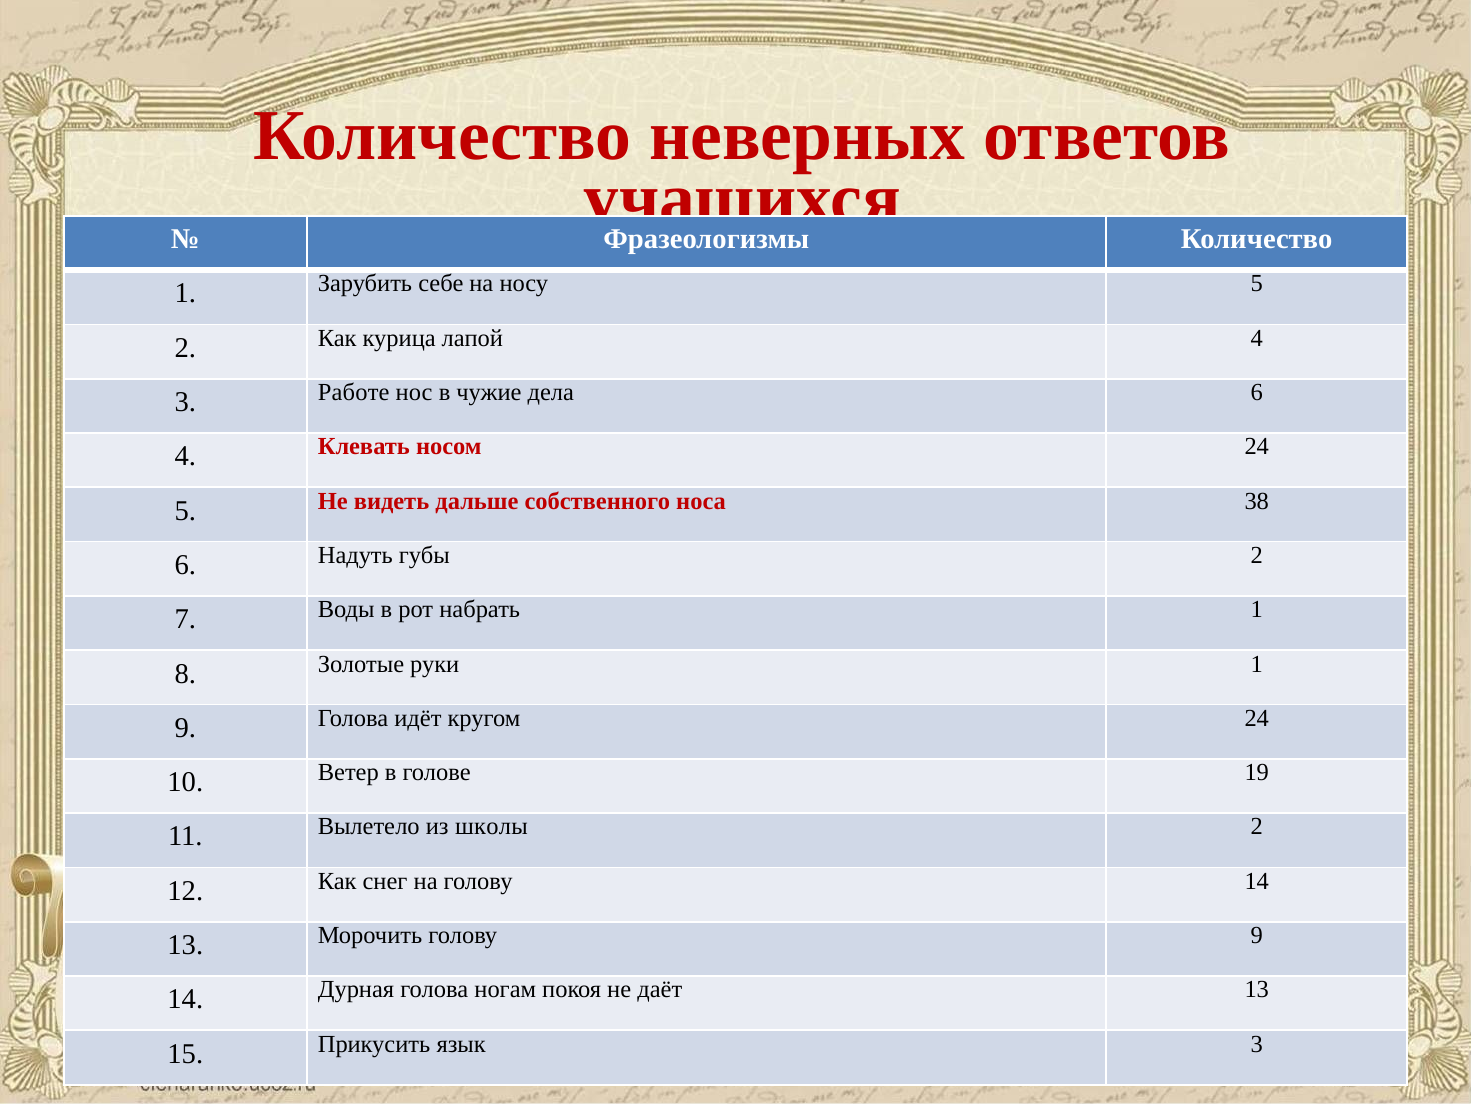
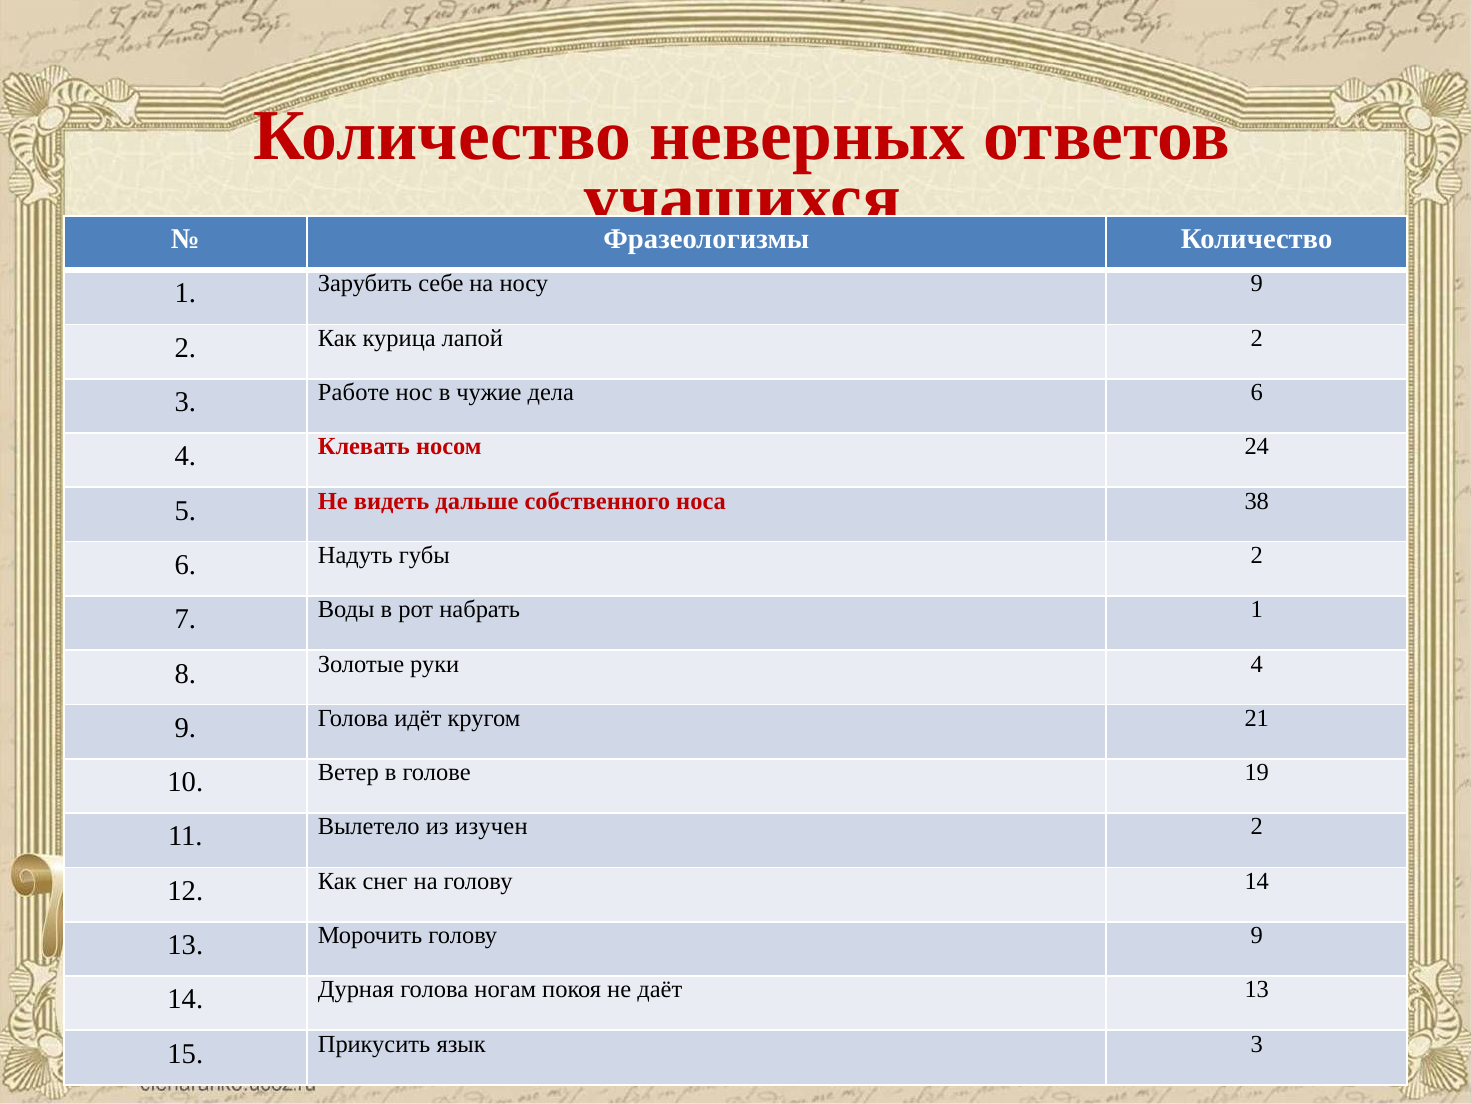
носу 5: 5 -> 9
лапой 4: 4 -> 2
руки 1: 1 -> 4
кругом 24: 24 -> 21
школы: школы -> изучен
